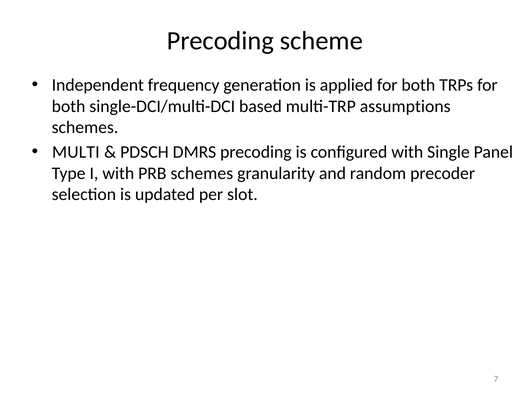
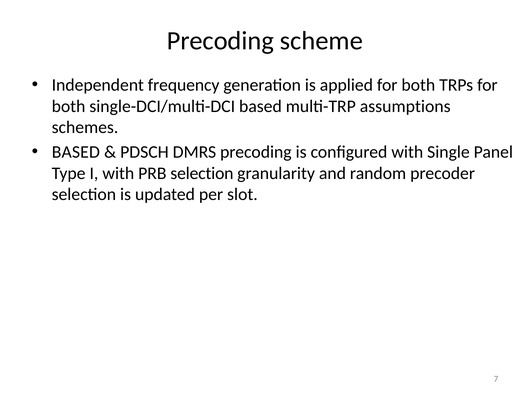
MULTI at (76, 152): MULTI -> BASED
PRB schemes: schemes -> selection
